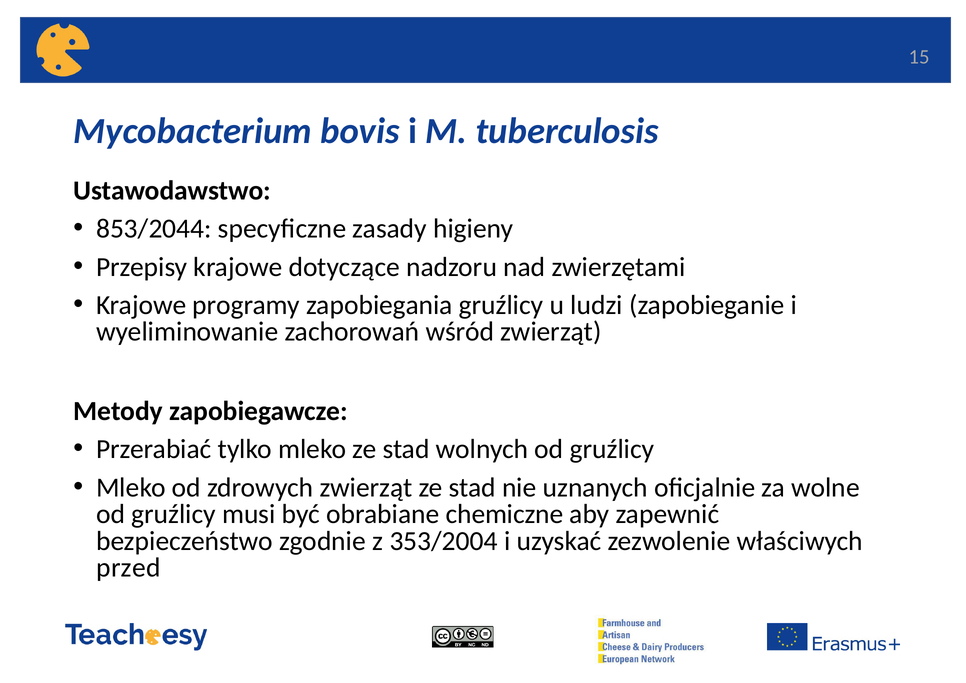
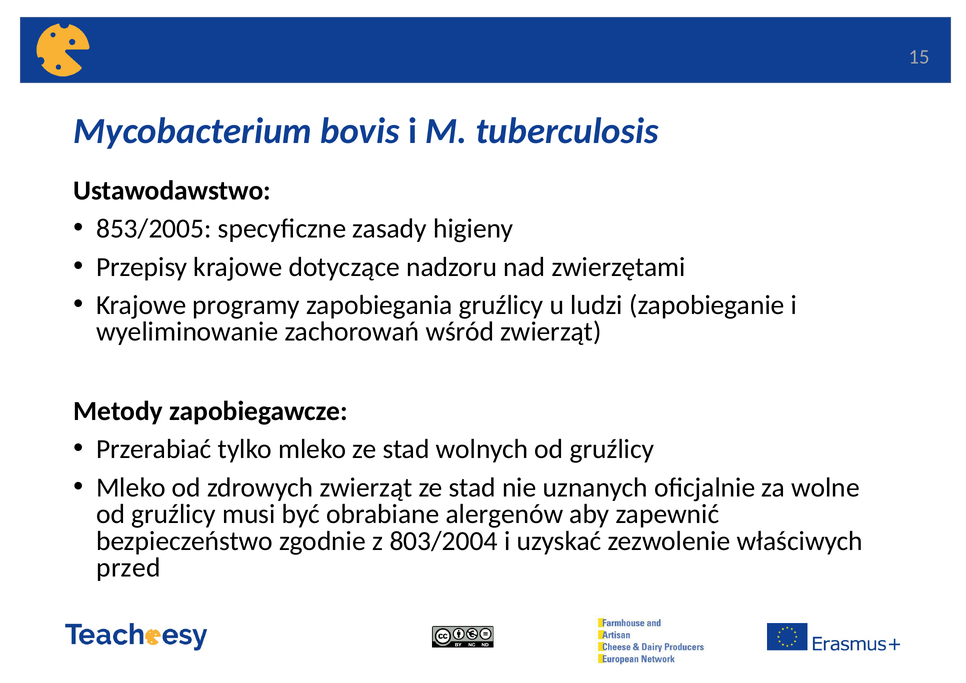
853/2044: 853/2044 -> 853/2005
chemiczne: chemiczne -> alergenów
353/2004: 353/2004 -> 803/2004
